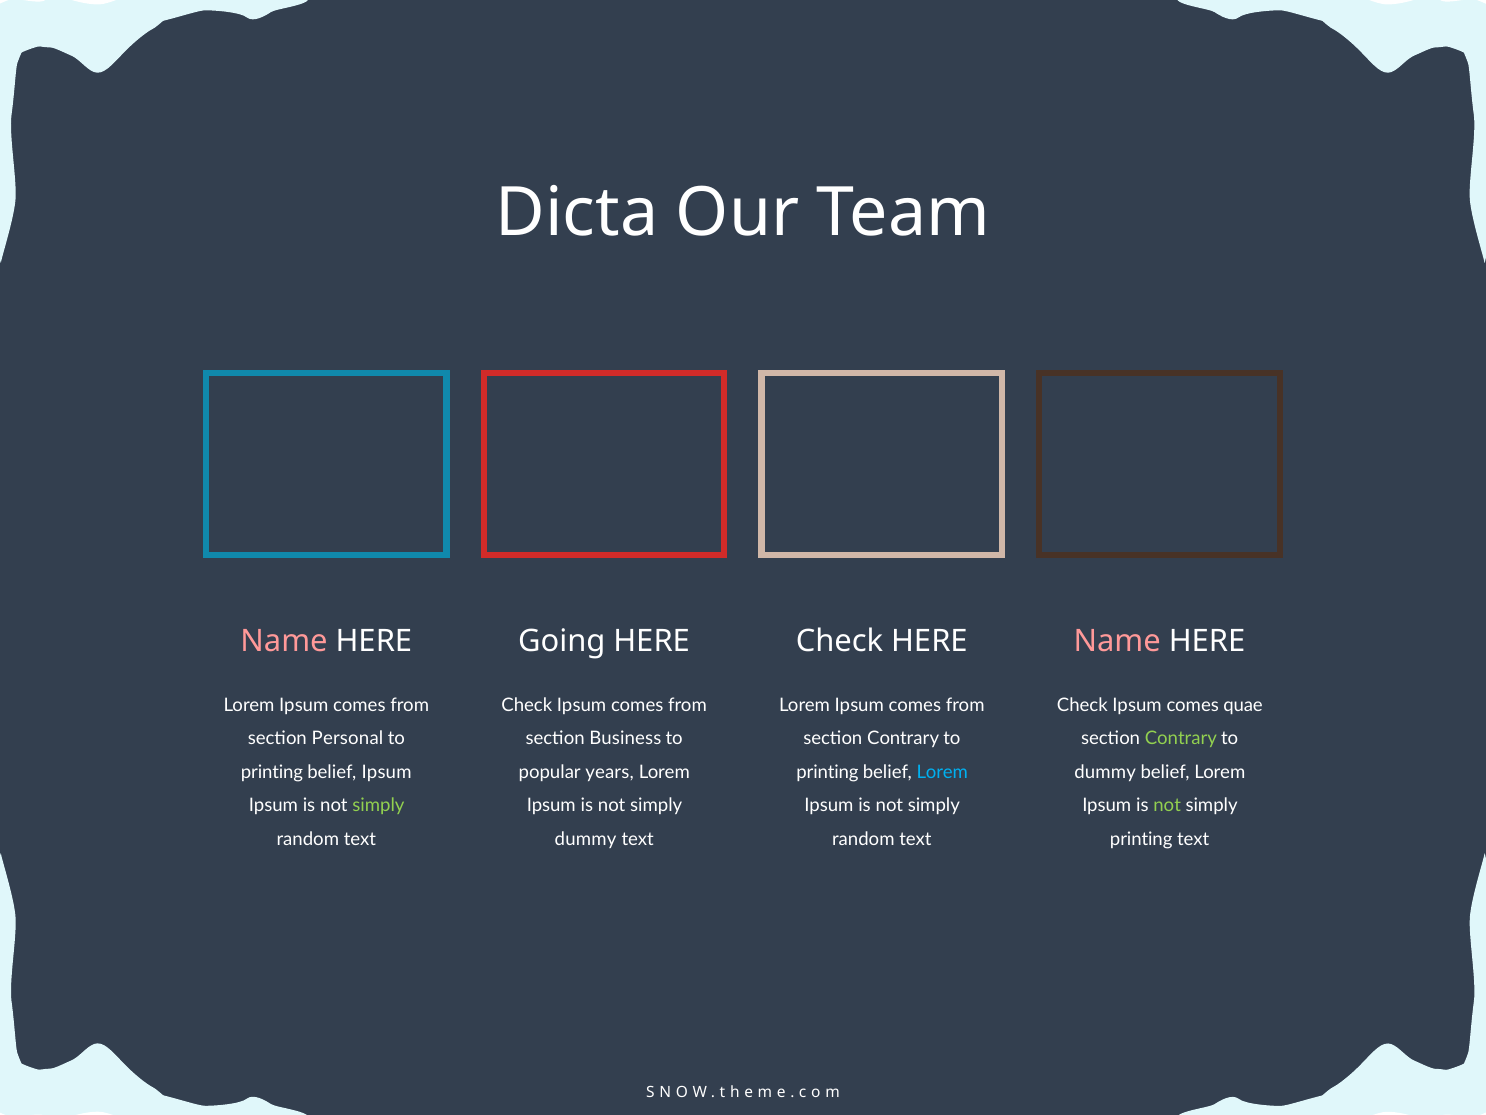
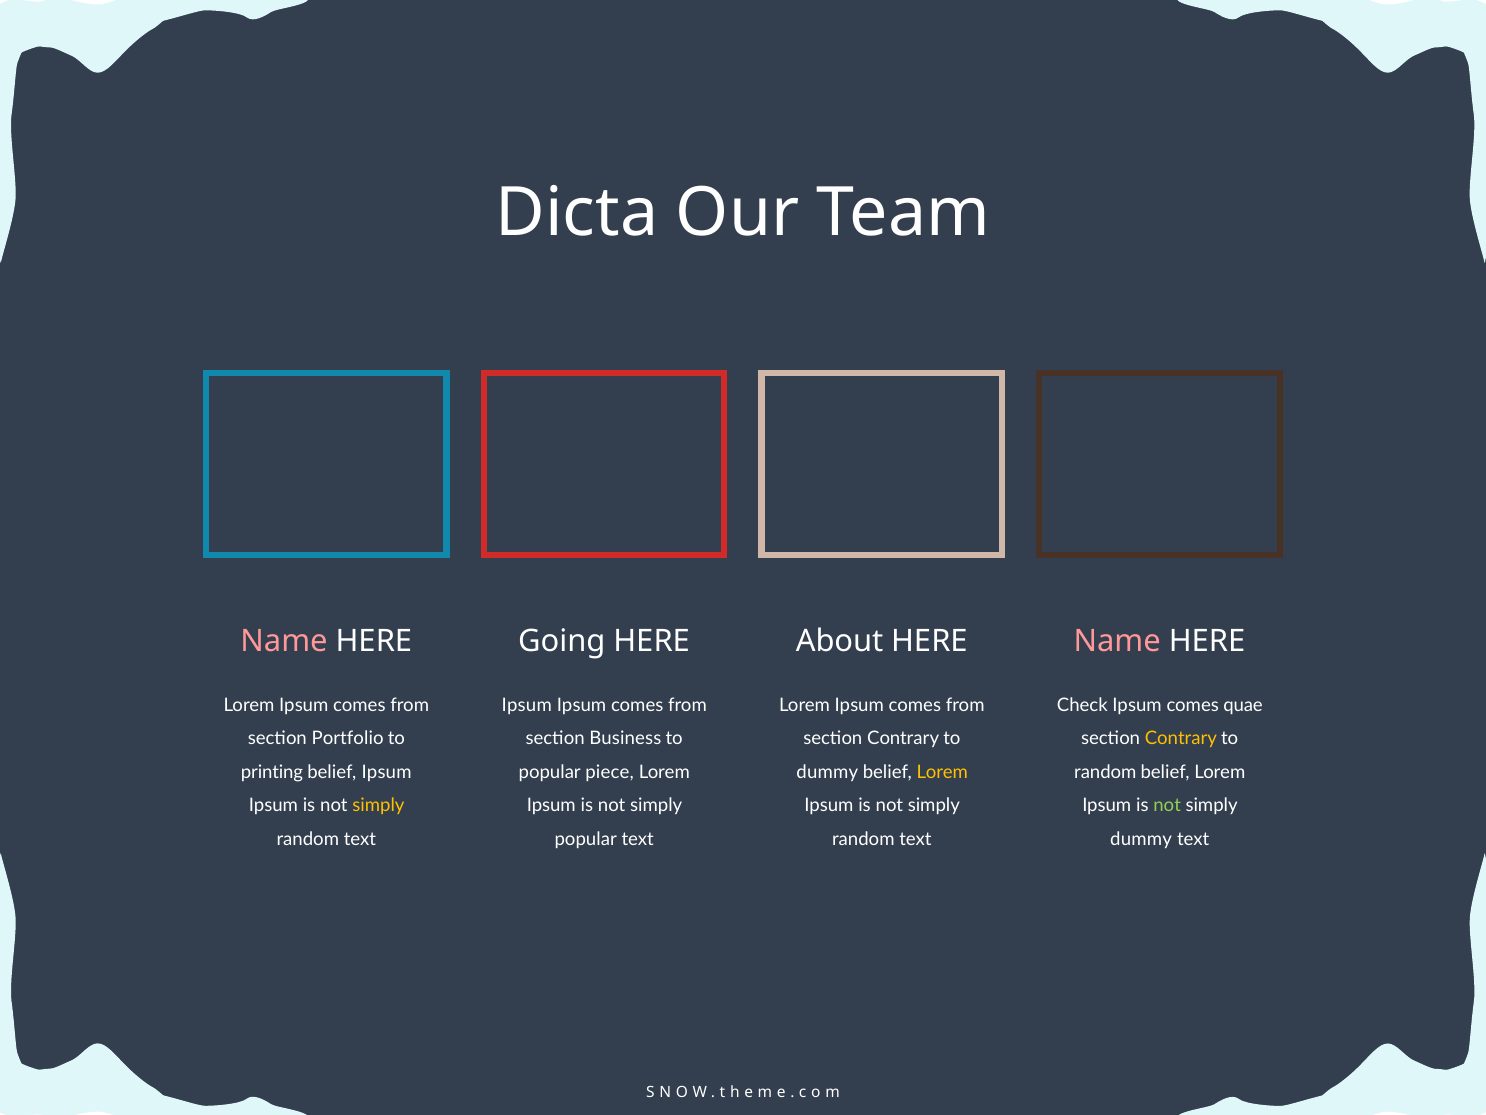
Check at (840, 641): Check -> About
Check at (527, 705): Check -> Ipsum
Personal: Personal -> Portfolio
Contrary at (1181, 738) colour: light green -> yellow
years: years -> piece
printing at (828, 772): printing -> dummy
Lorem at (942, 772) colour: light blue -> yellow
dummy at (1105, 772): dummy -> random
simply at (378, 805) colour: light green -> yellow
dummy at (586, 839): dummy -> popular
printing at (1141, 839): printing -> dummy
